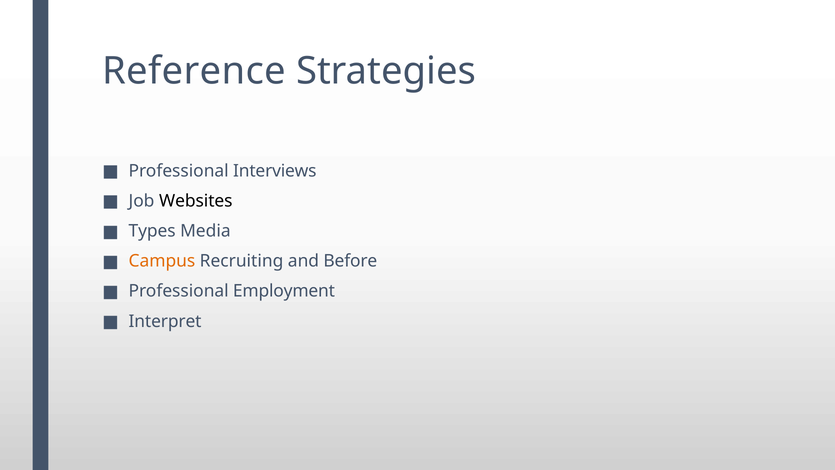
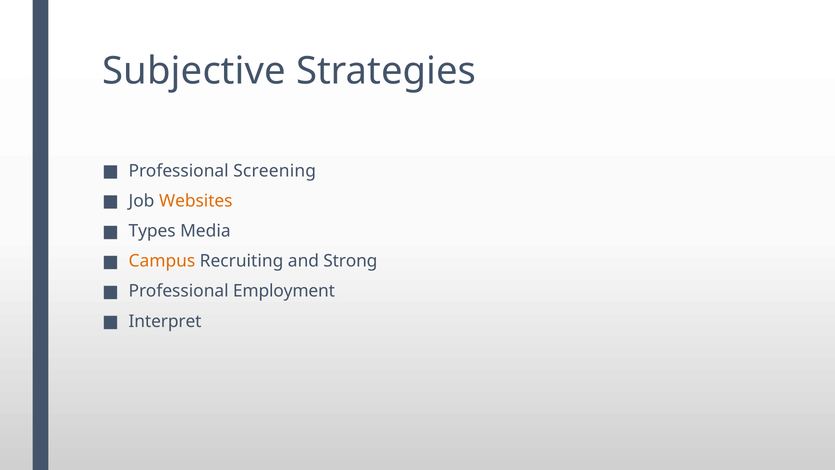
Reference: Reference -> Subjective
Interviews: Interviews -> Screening
Websites colour: black -> orange
Before: Before -> Strong
